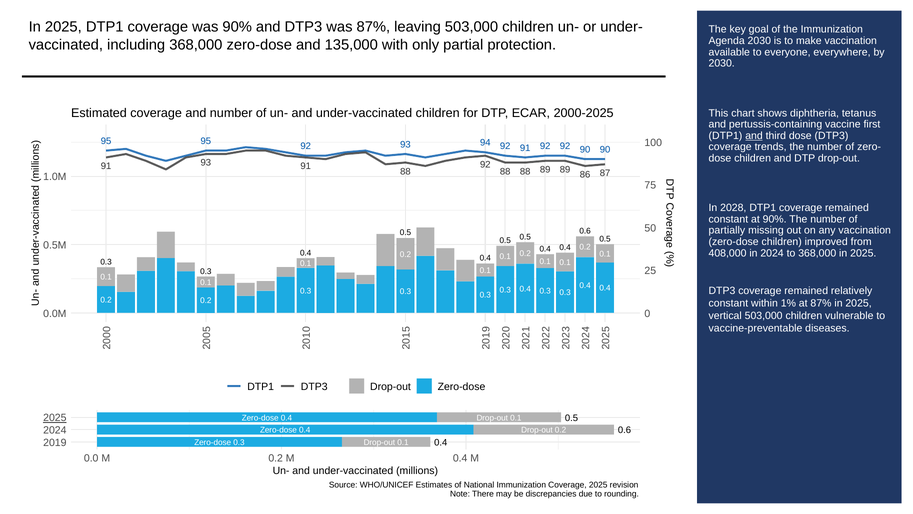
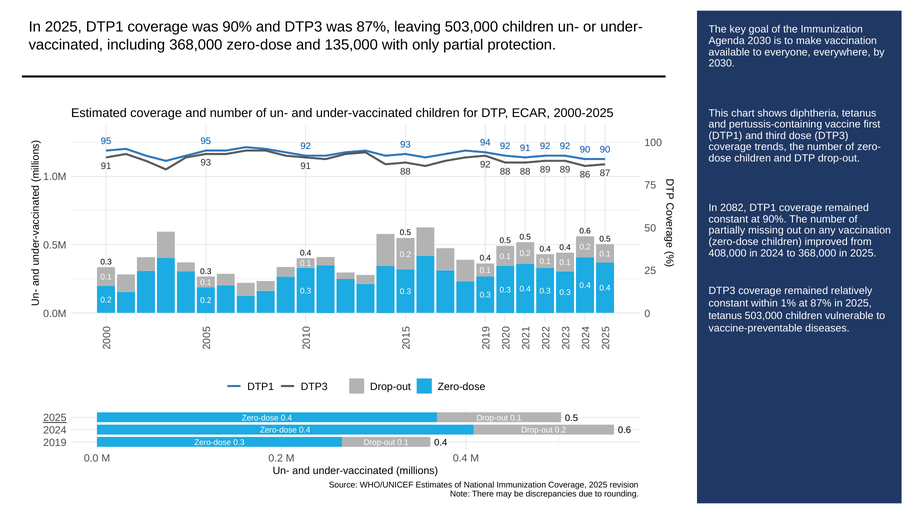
and at (754, 136) underline: present -> none
2028: 2028 -> 2082
vertical at (725, 315): vertical -> tetanus
